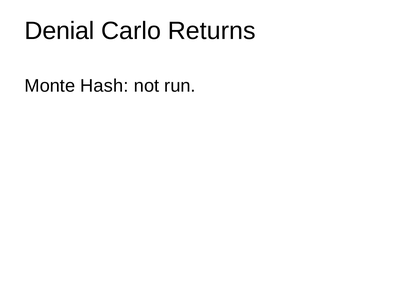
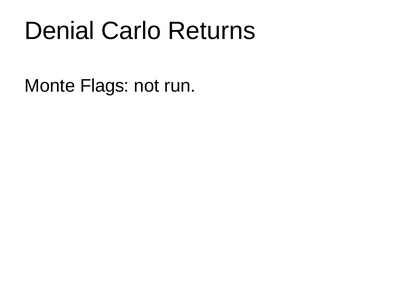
Hash: Hash -> Flags
